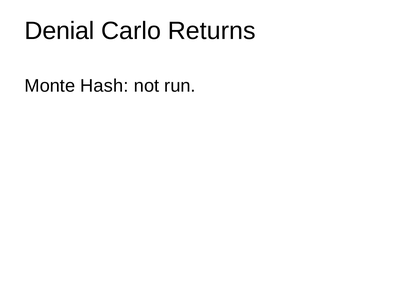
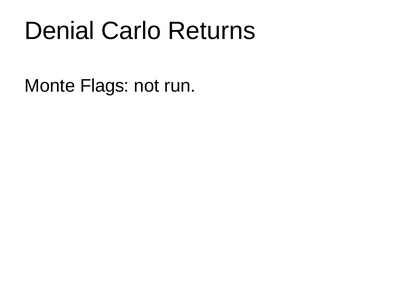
Hash: Hash -> Flags
